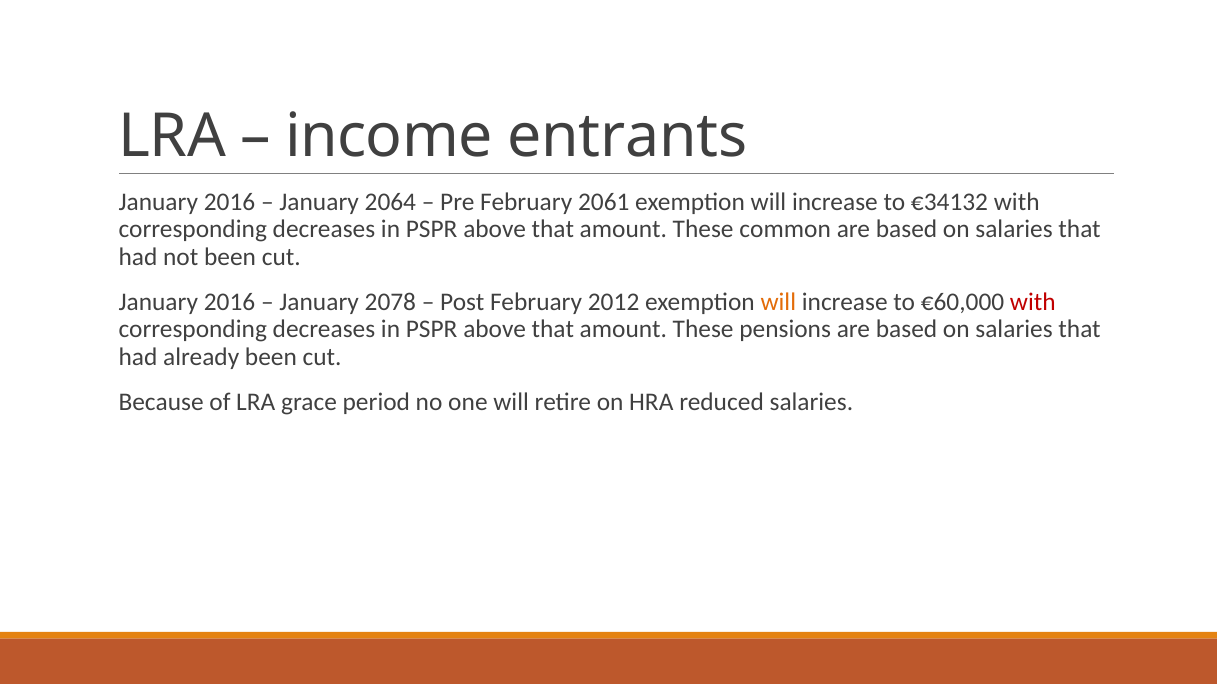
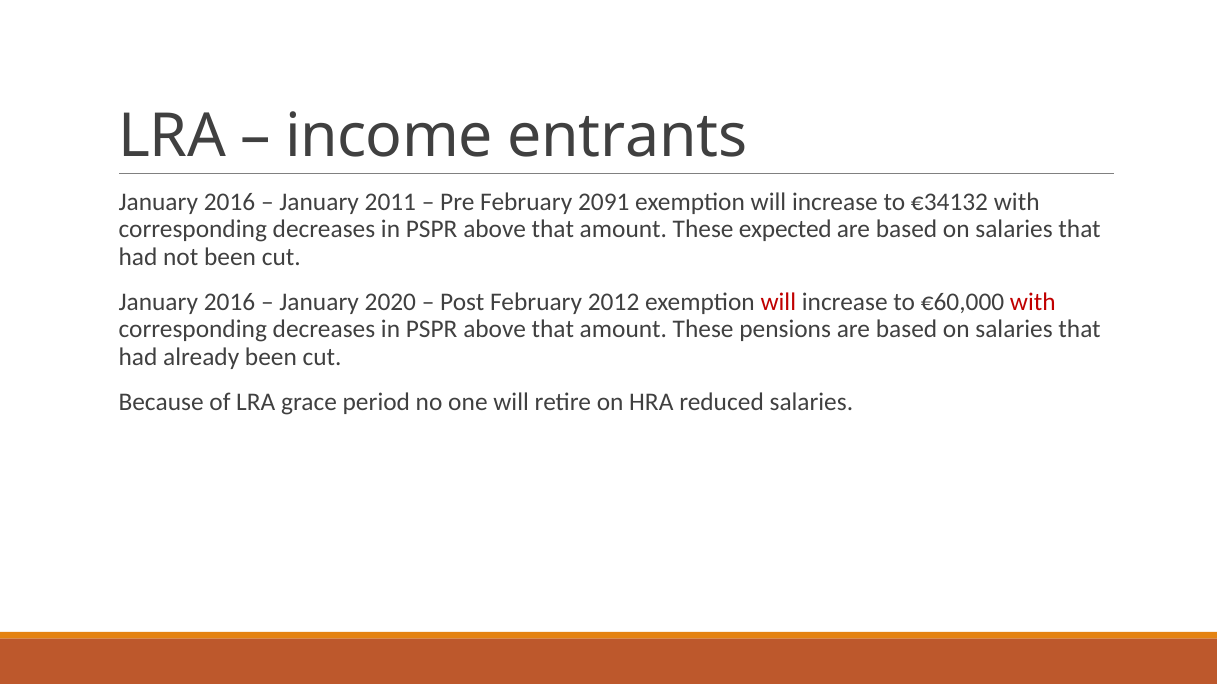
2064: 2064 -> 2011
2061: 2061 -> 2091
common: common -> expected
2078: 2078 -> 2020
will at (778, 302) colour: orange -> red
